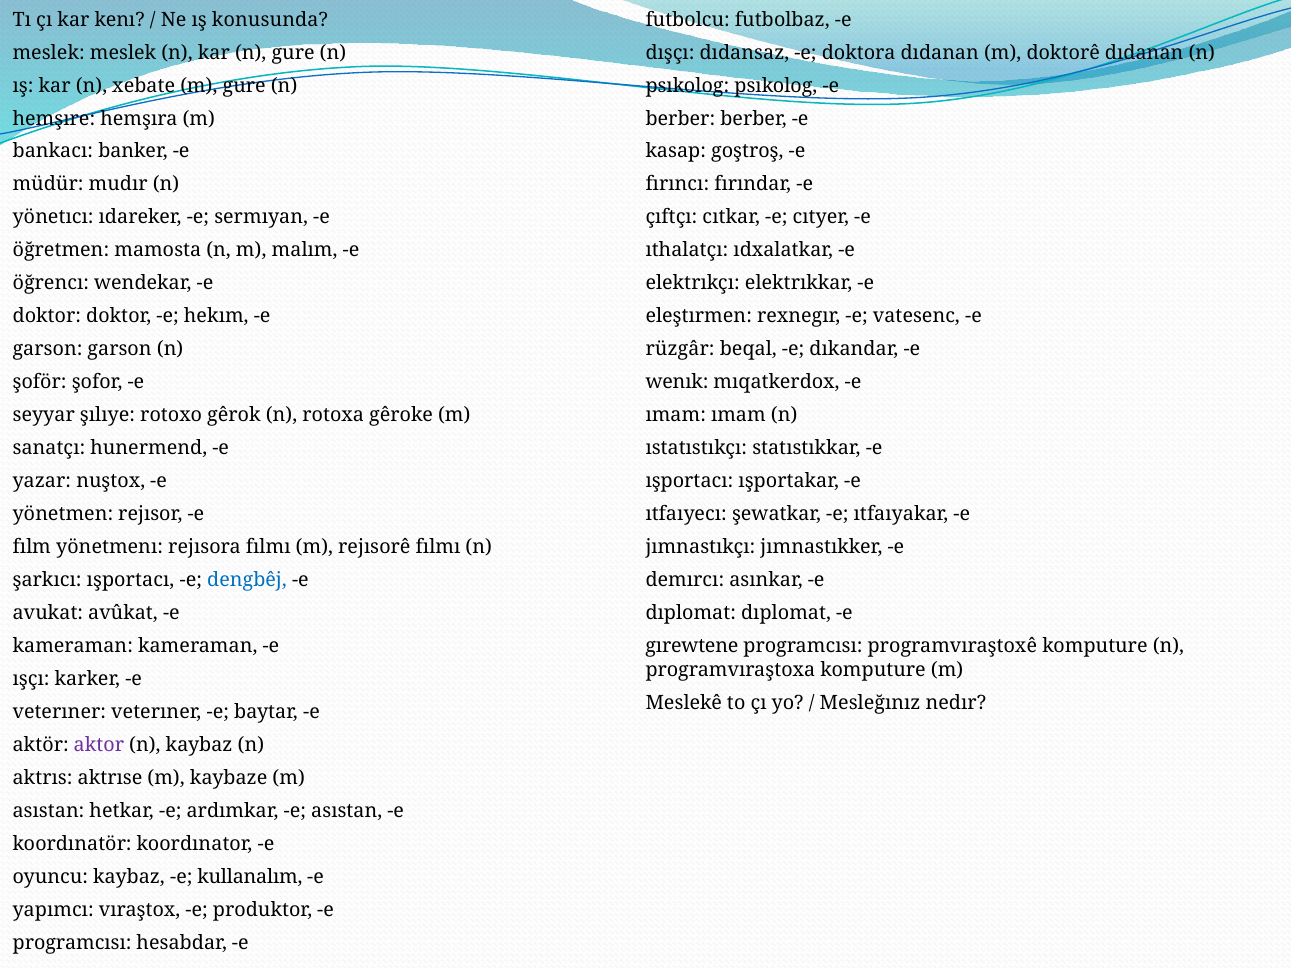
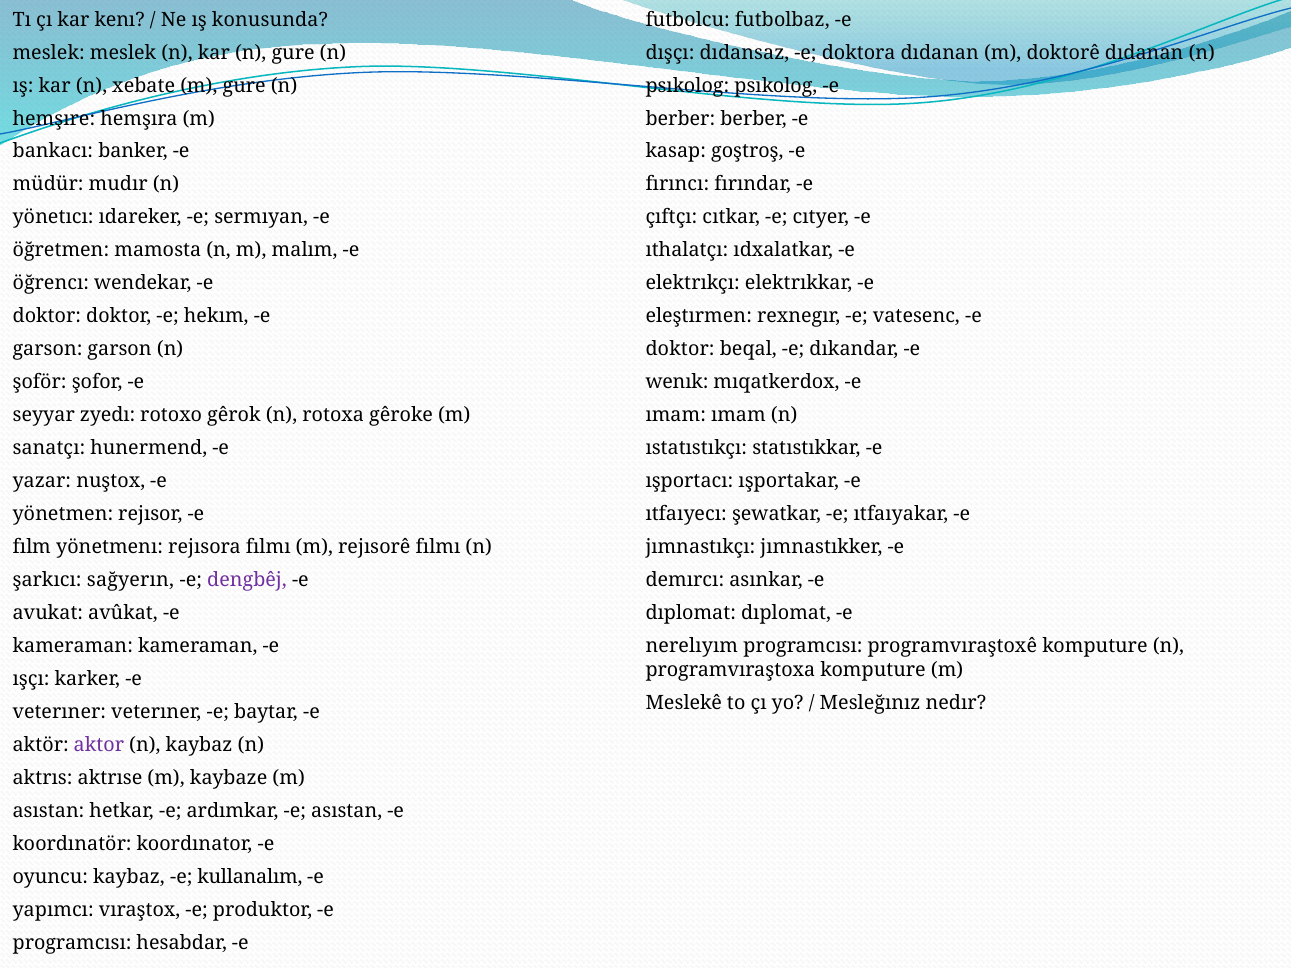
rüzgâr at (680, 349): rüzgâr -> doktor
şılıye: şılıye -> zyedı
şarkıcı ışportacı: ışportacı -> sağyerın
dengbêj colour: blue -> purple
gırewtene: gırewtene -> nerelıyım
